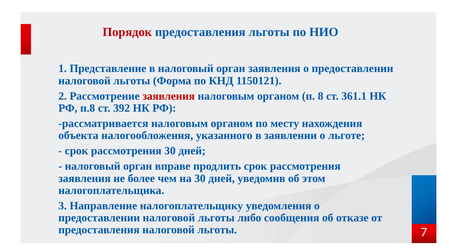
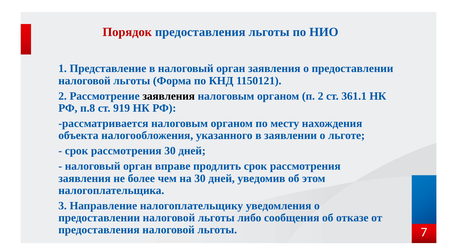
заявления at (169, 96) colour: red -> black
п 8: 8 -> 2
392: 392 -> 919
